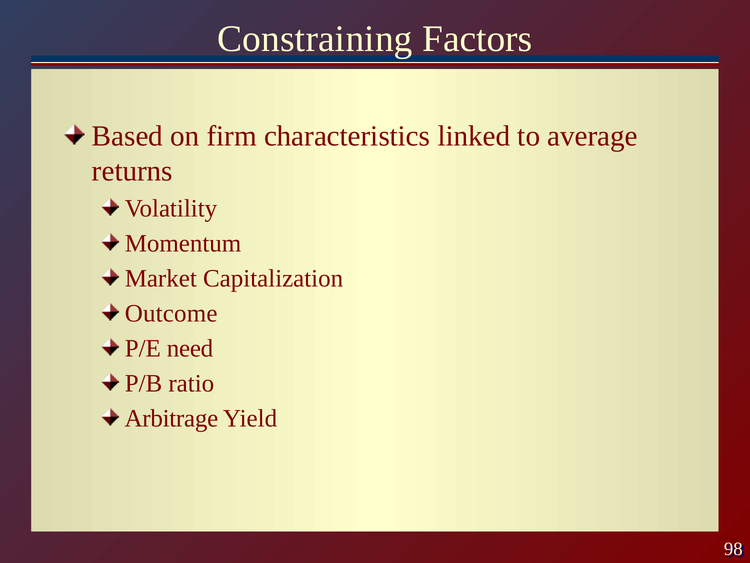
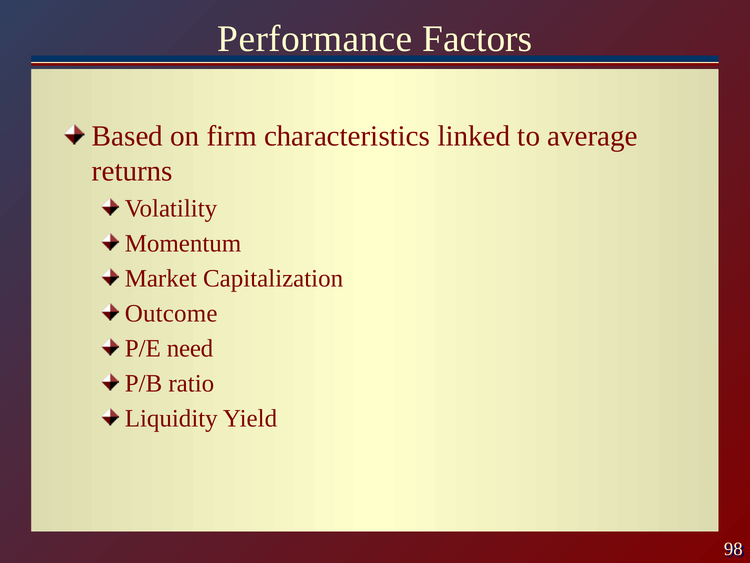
Constraining: Constraining -> Performance
Arbitrage: Arbitrage -> Liquidity
